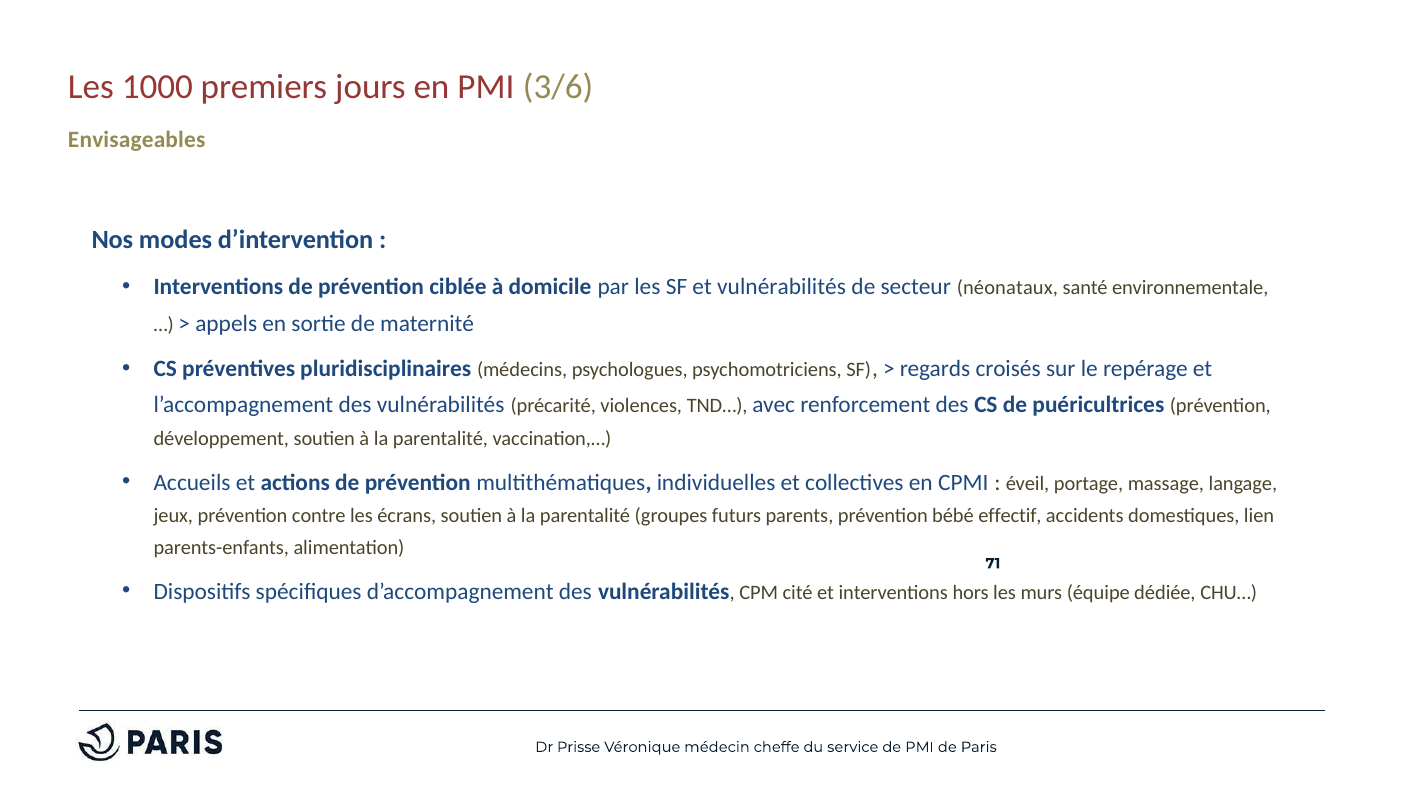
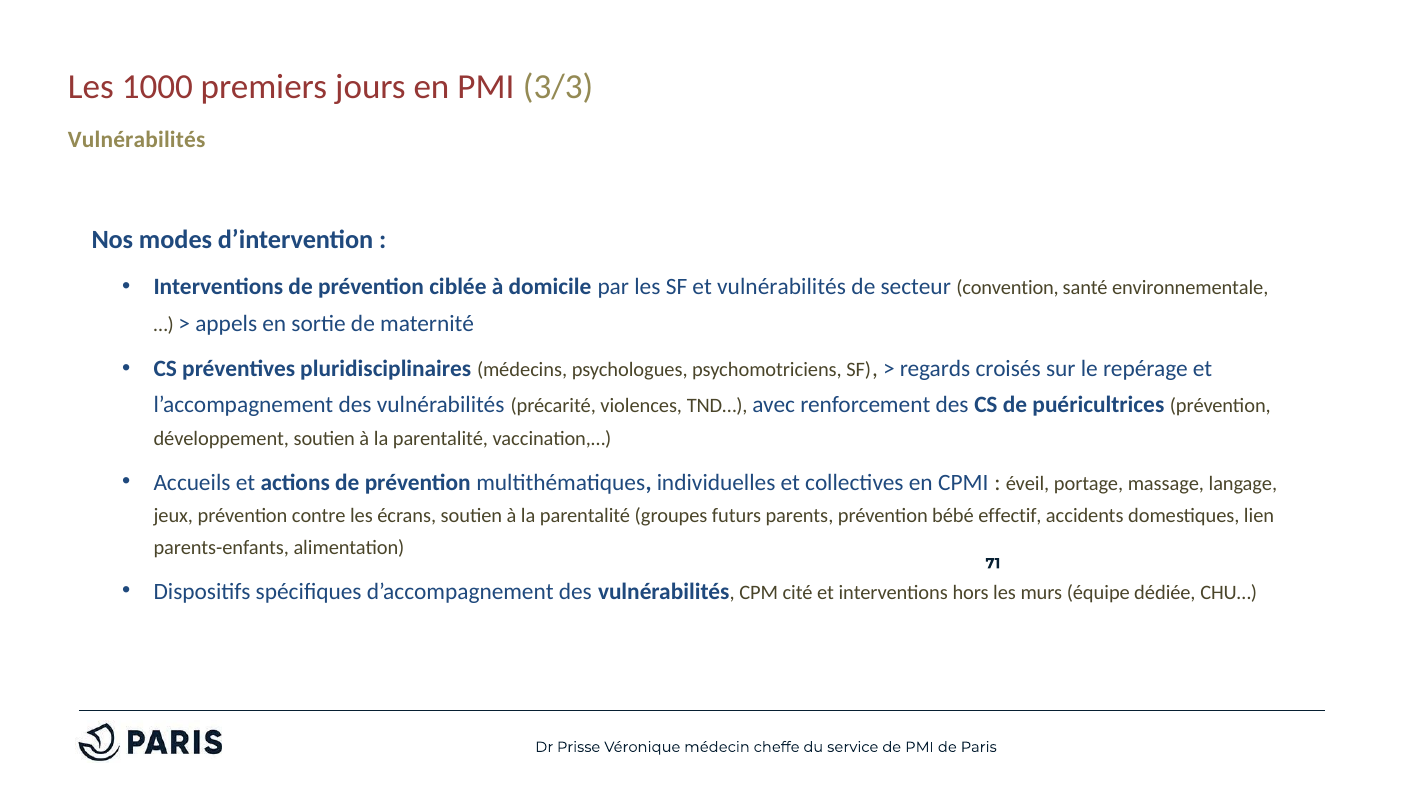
3/6: 3/6 -> 3/3
Envisageables at (137, 140): Envisageables -> Vulnérabilités
néonataux: néonataux -> convention
